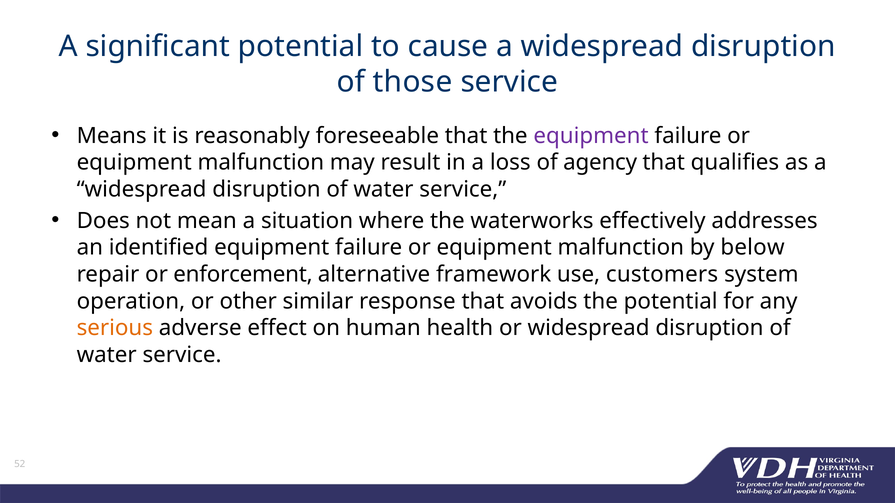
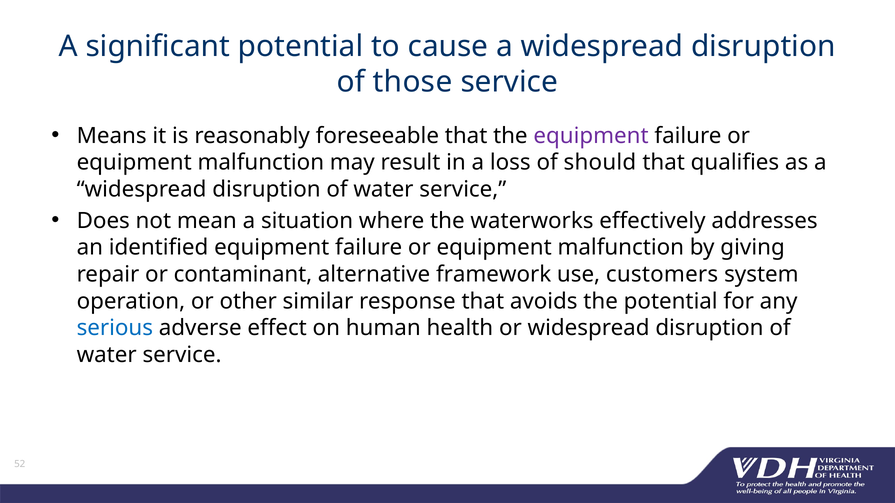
agency: agency -> should
below: below -> giving
enforcement: enforcement -> contaminant
serious colour: orange -> blue
